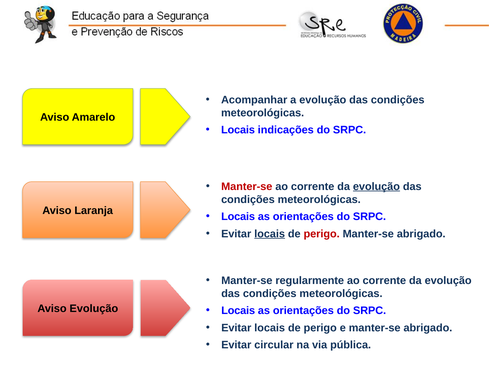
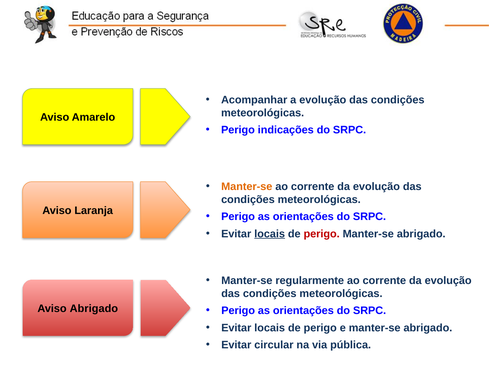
Locais at (238, 130): Locais -> Perigo
Manter-se at (247, 186) colour: red -> orange
evolução at (376, 186) underline: present -> none
Locais at (238, 216): Locais -> Perigo
Aviso Evolução: Evolução -> Abrigado
Locais at (238, 310): Locais -> Perigo
